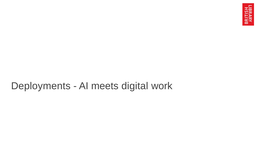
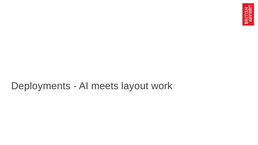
digital: digital -> layout
